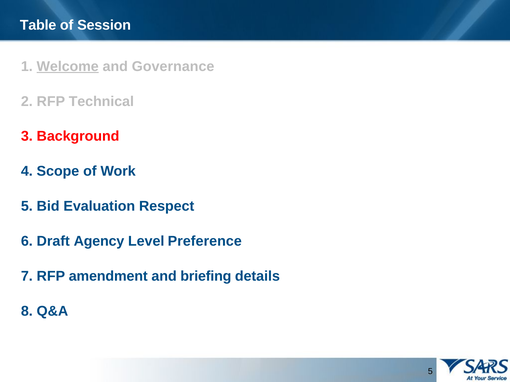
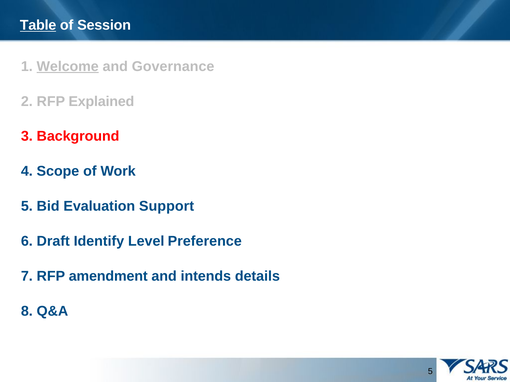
Table underline: none -> present
Technical: Technical -> Explained
Respect: Respect -> Support
Agency: Agency -> Identify
briefing: briefing -> intends
